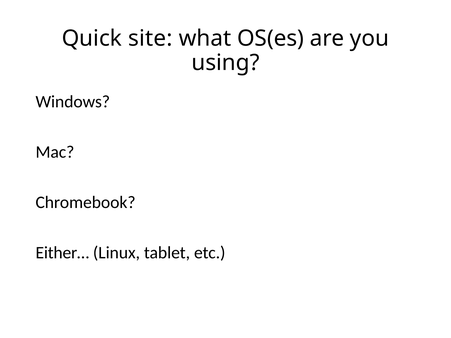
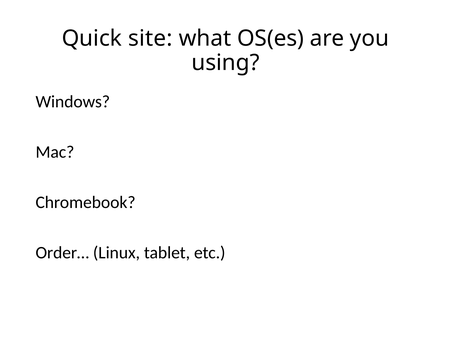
Either…: Either… -> Order…
